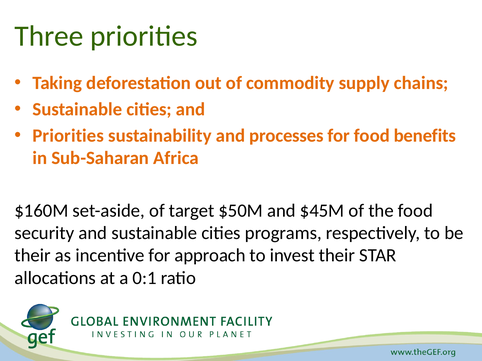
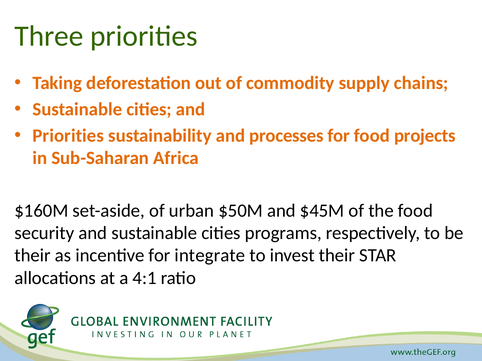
benefits: benefits -> projects
target: target -> urban
approach: approach -> integrate
0:1: 0:1 -> 4:1
